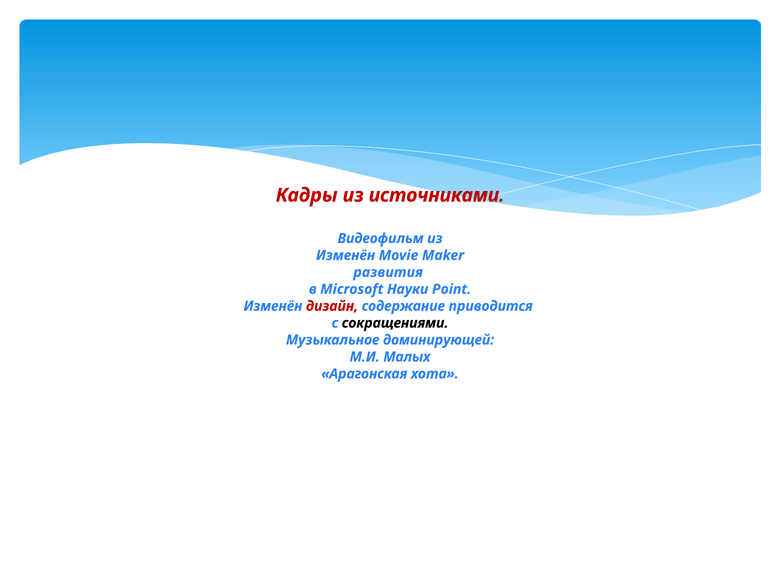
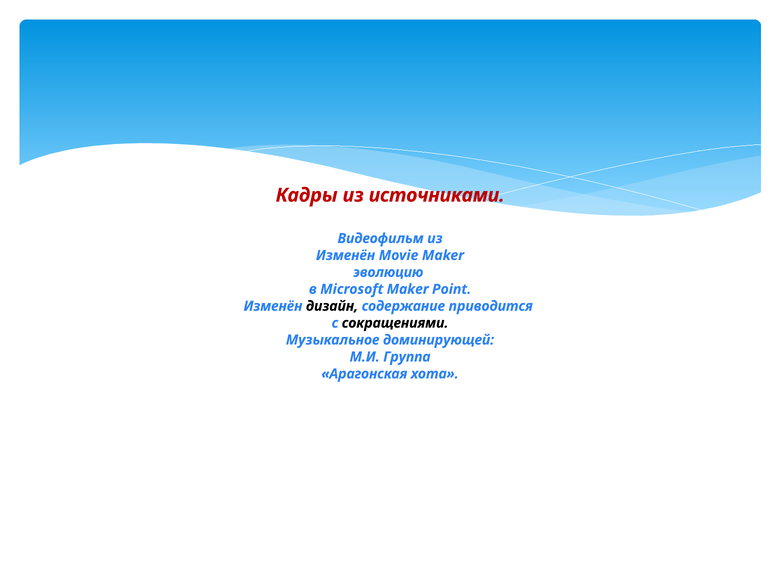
развития: развития -> эволюцию
Microsoft Науки: Науки -> Maker
дизайн colour: red -> black
Малых: Малых -> Группа
